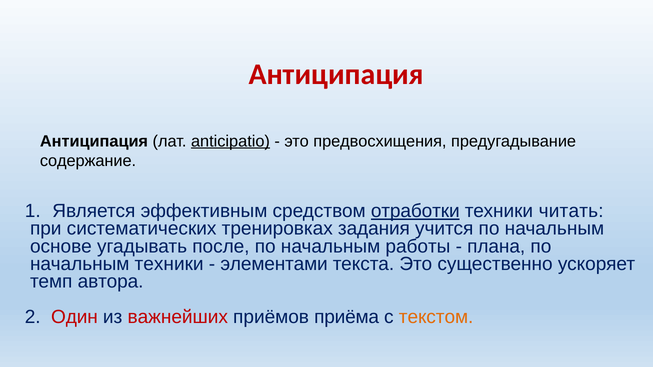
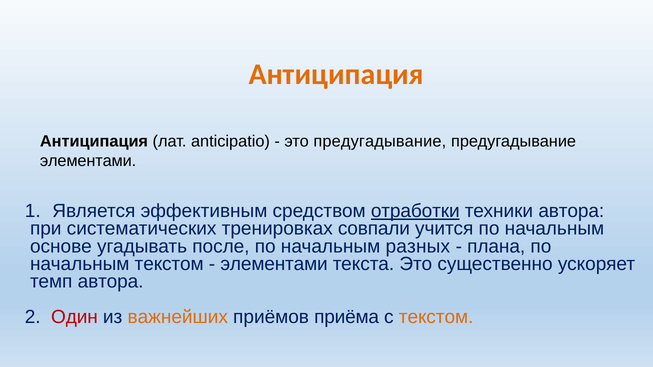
Антиципация at (336, 74) colour: red -> orange
anticipatio underline: present -> none
это предвосхищения: предвосхищения -> предугадывание
содержание at (88, 161): содержание -> элементами
техники читать: читать -> автора
задания: задания -> совпали
работы: работы -> разных
начальным техники: техники -> текстом
важнейших colour: red -> orange
